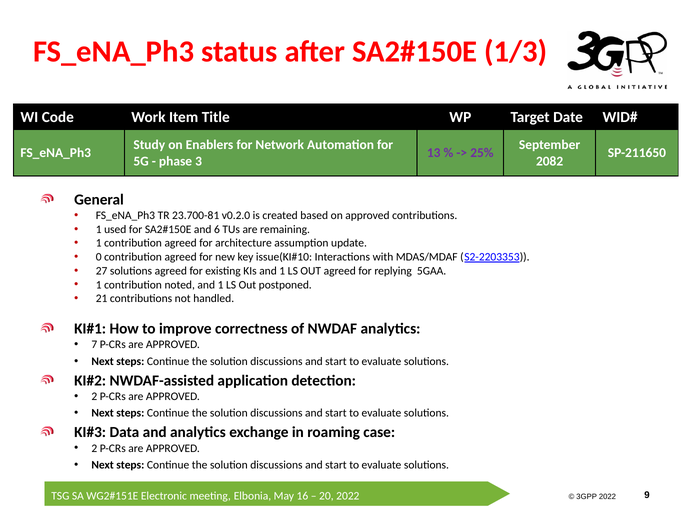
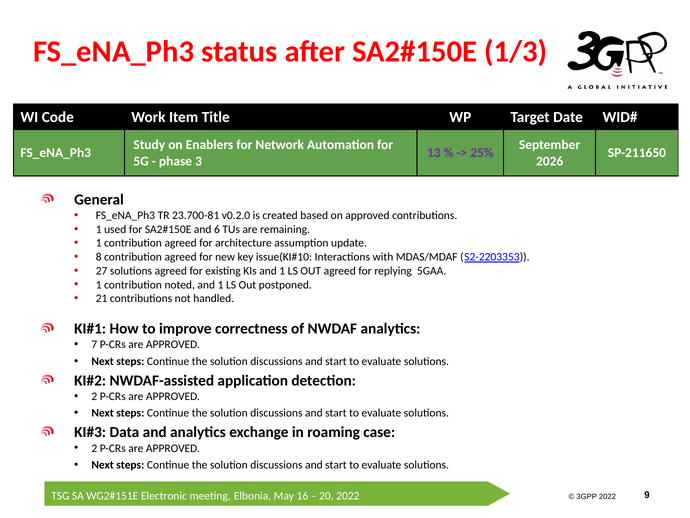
2082: 2082 -> 2026
0: 0 -> 8
